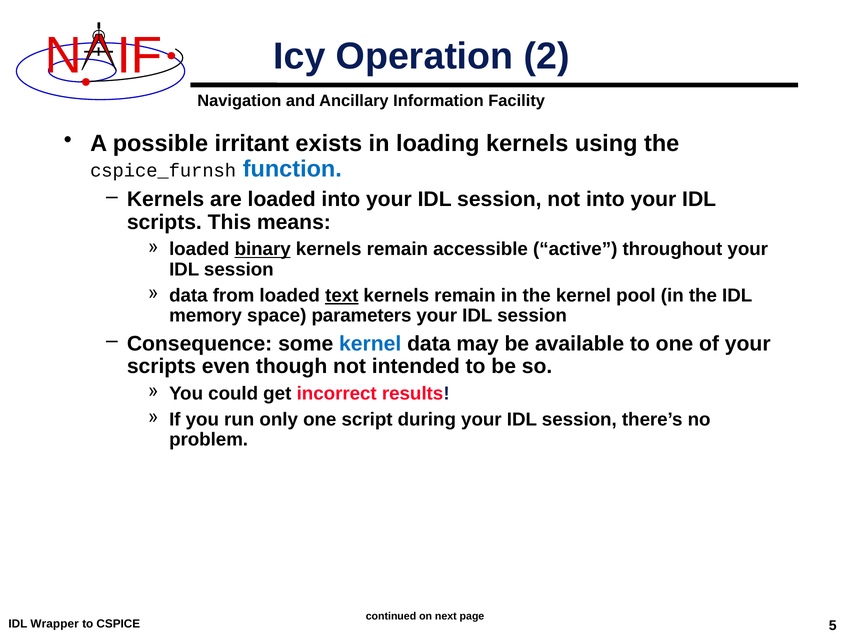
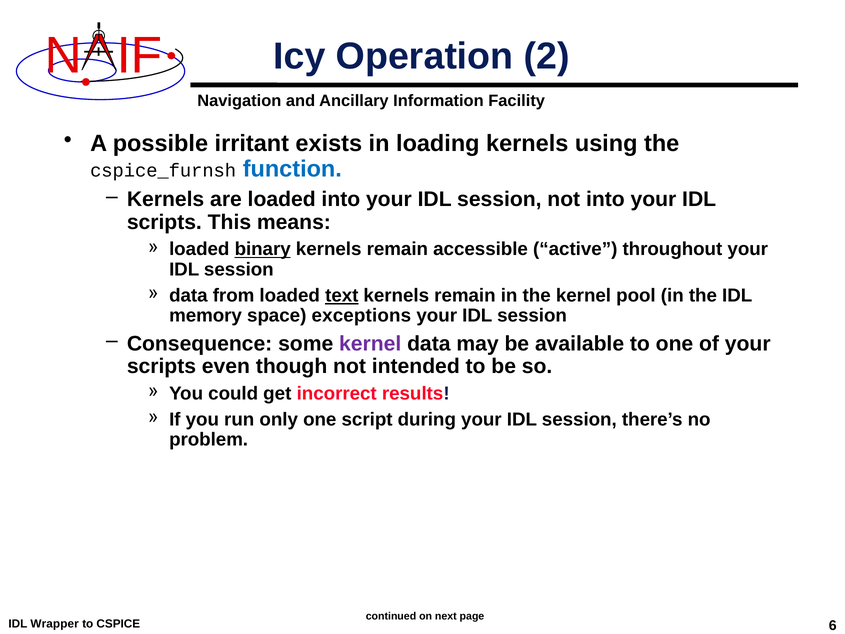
parameters: parameters -> exceptions
kernel at (370, 343) colour: blue -> purple
5: 5 -> 6
